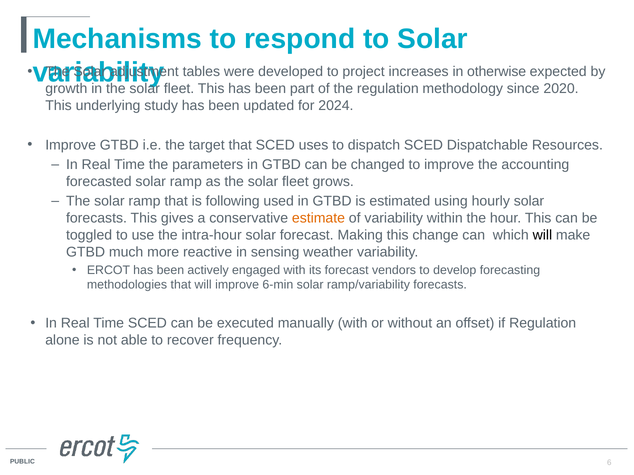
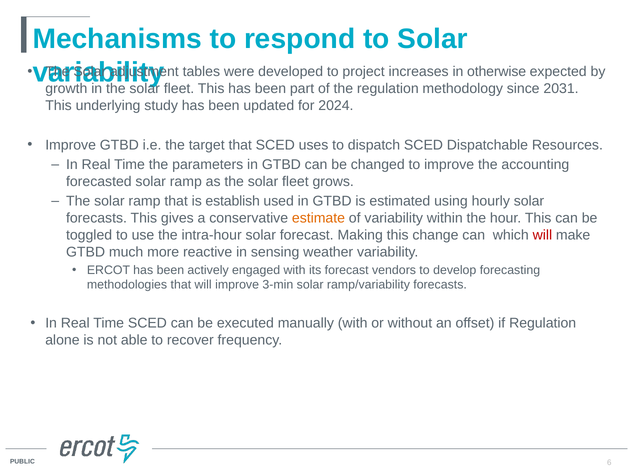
2020: 2020 -> 2031
following: following -> establish
will at (542, 235) colour: black -> red
6-min: 6-min -> 3-min
